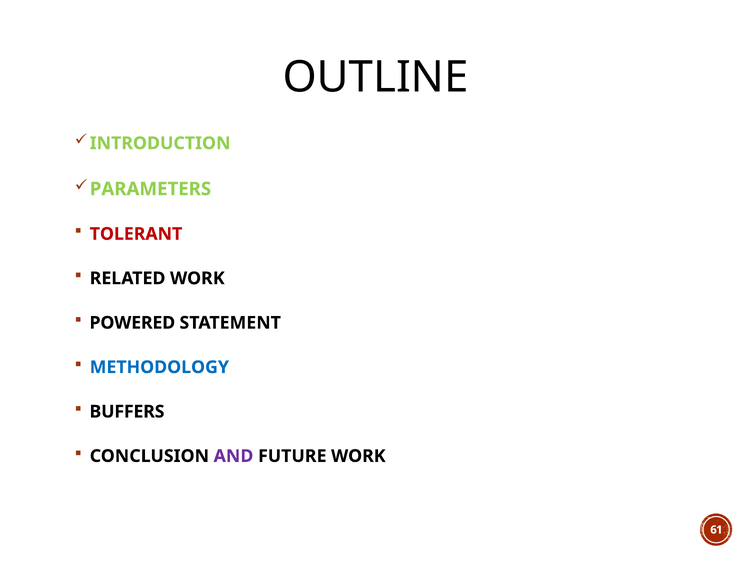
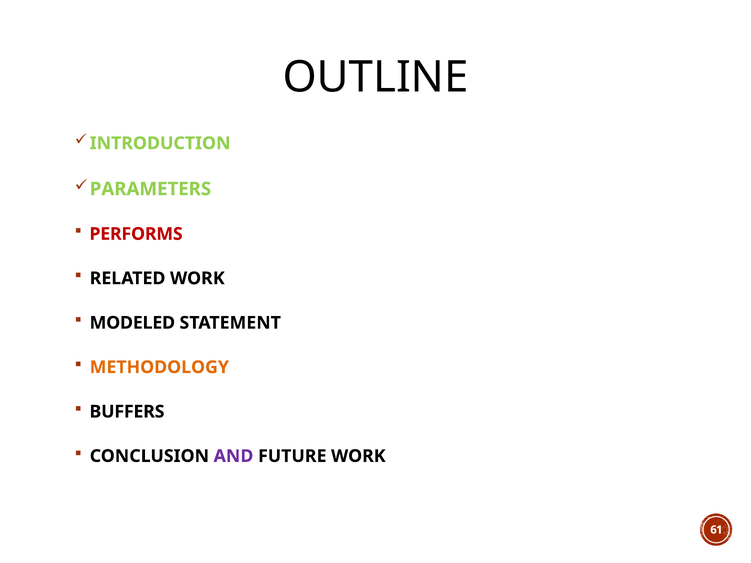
TOLERANT: TOLERANT -> PERFORMS
POWERED: POWERED -> MODELED
METHODOLOGY colour: blue -> orange
